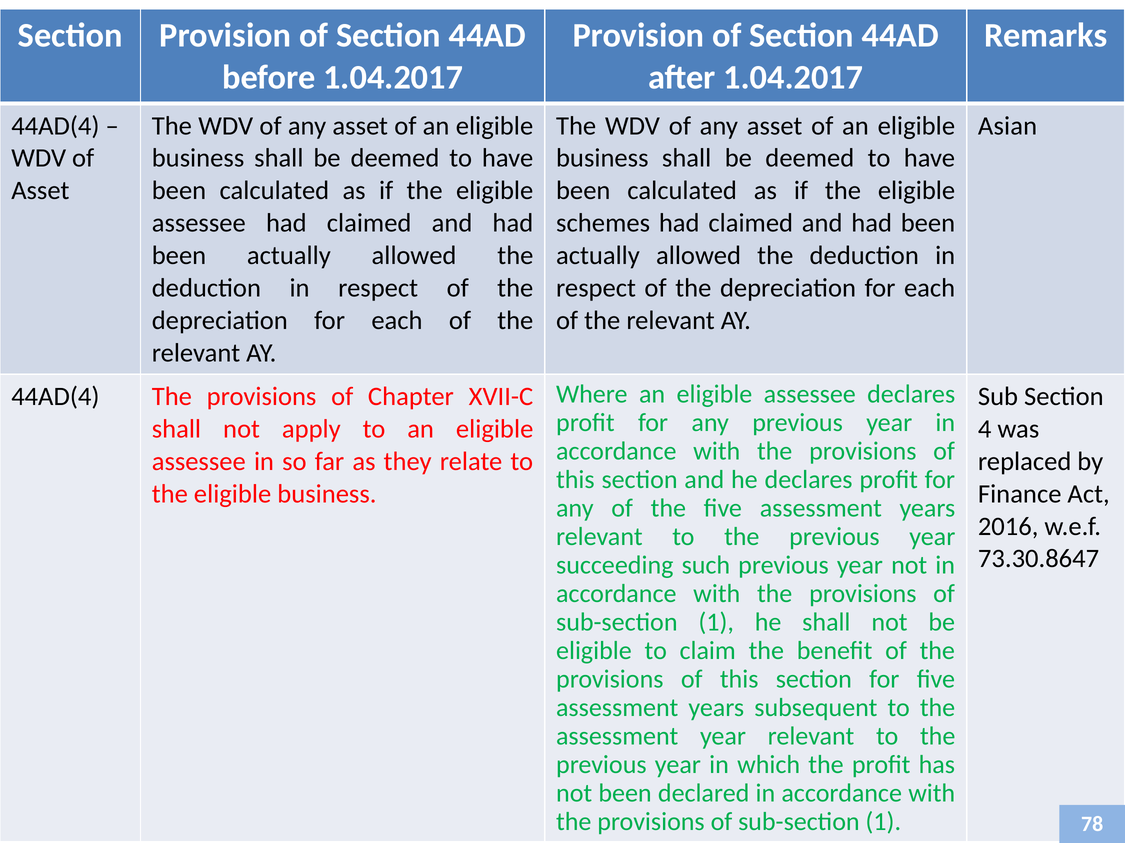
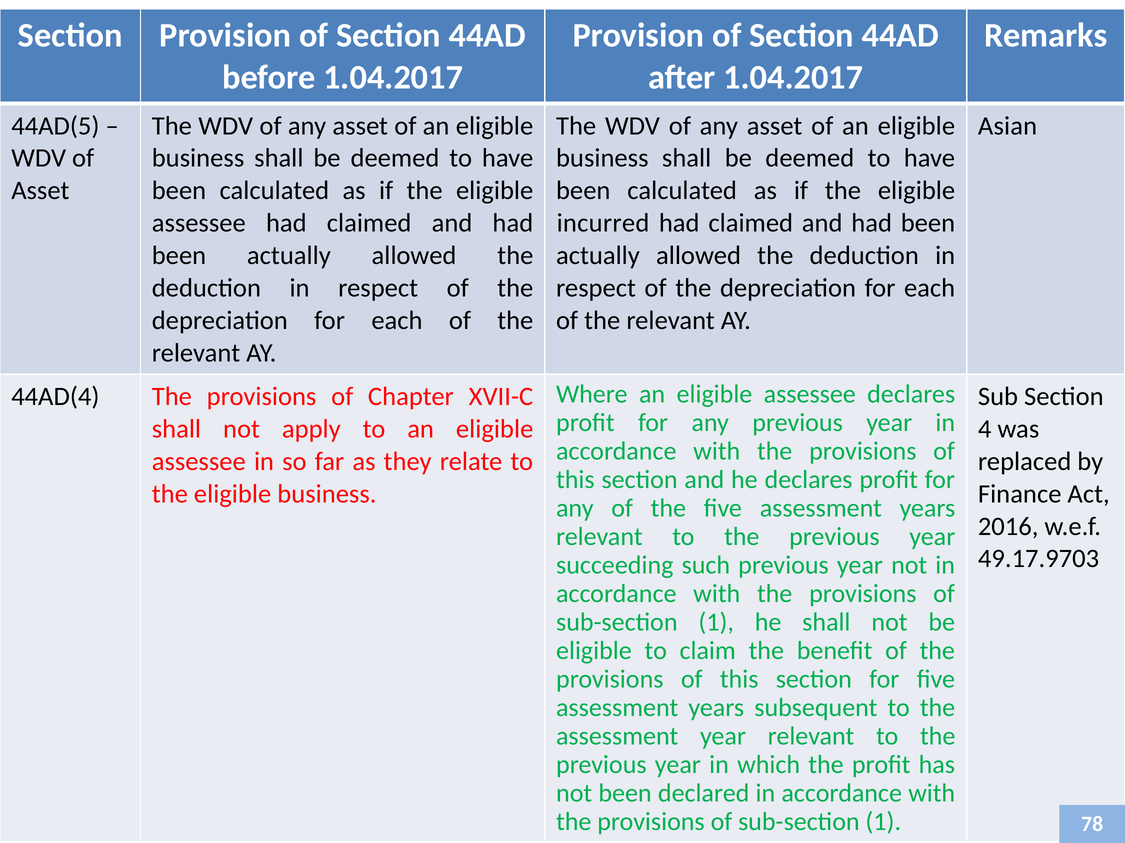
44AD(4 at (55, 126): 44AD(4 -> 44AD(5
schemes: schemes -> incurred
73.30.8647: 73.30.8647 -> 49.17.9703
